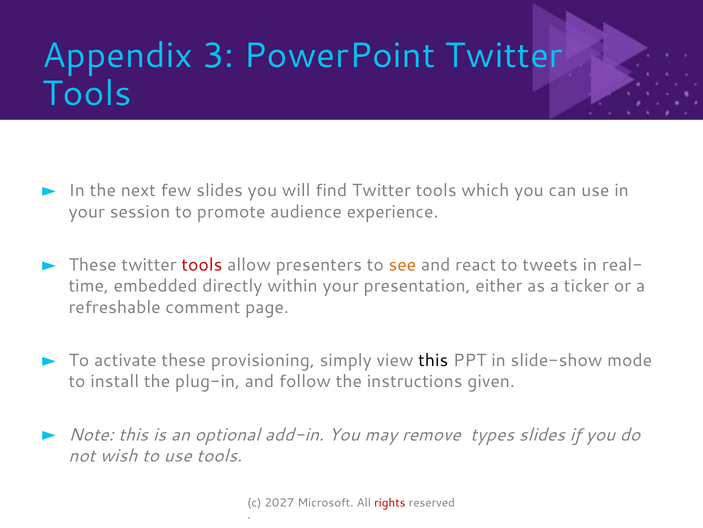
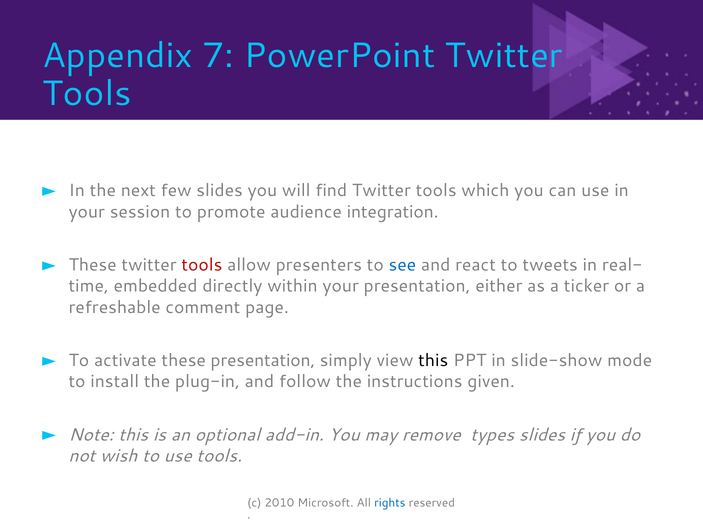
3: 3 -> 7
experience: experience -> integration
see colour: orange -> blue
these provisioning: provisioning -> presentation
2027: 2027 -> 2010
rights colour: red -> blue
